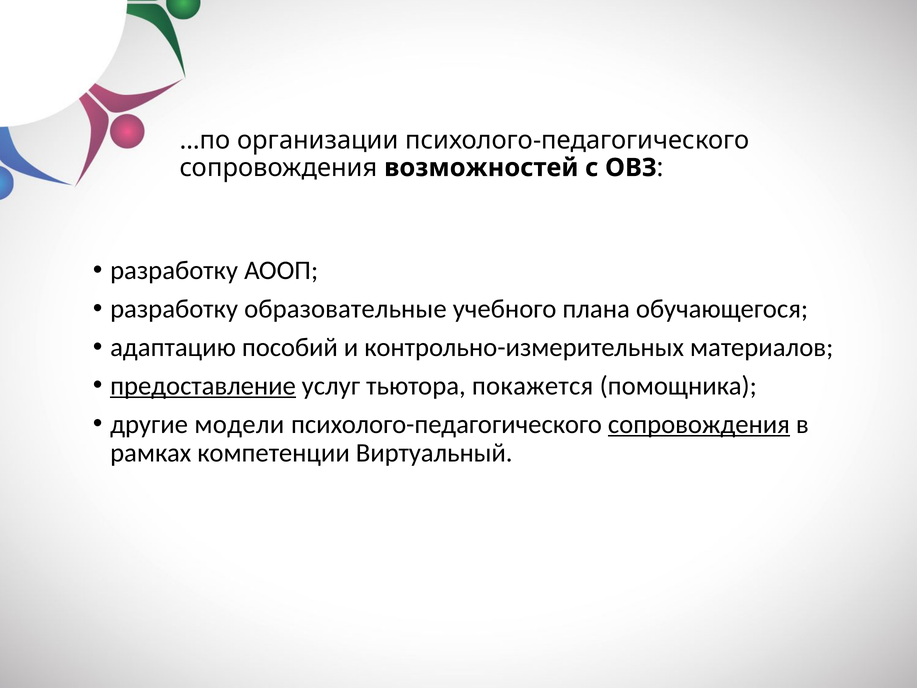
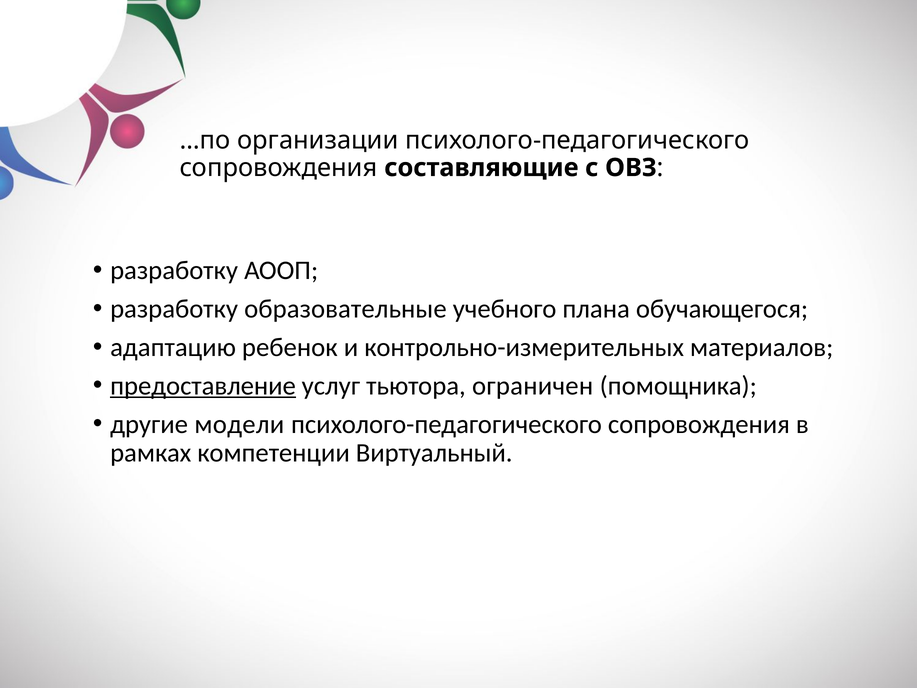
возможностей: возможностей -> составляющие
пособий: пособий -> ребенок
покажется: покажется -> ограничен
сопровождения at (699, 424) underline: present -> none
